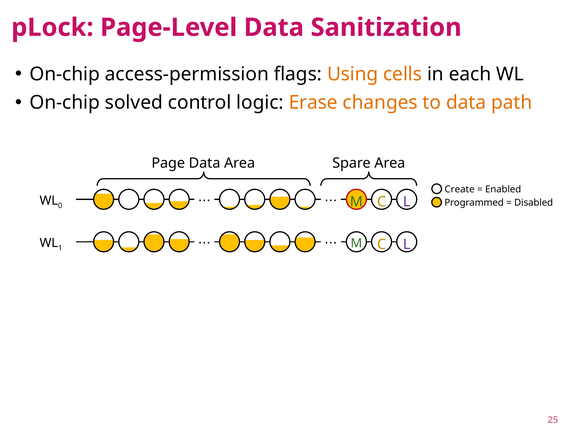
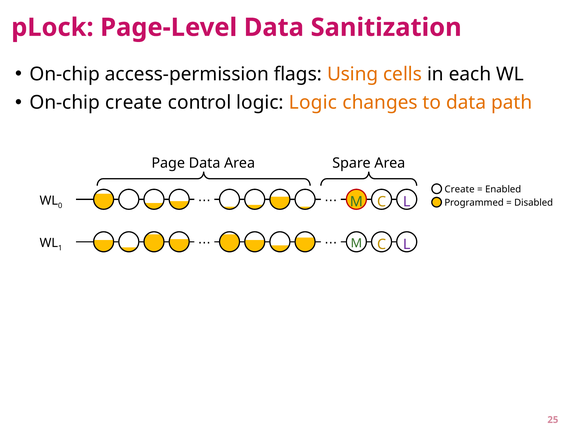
On-chip solved: solved -> create
logic Erase: Erase -> Logic
